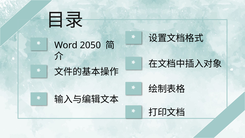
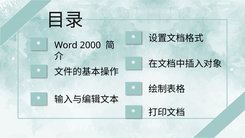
2050: 2050 -> 2000
